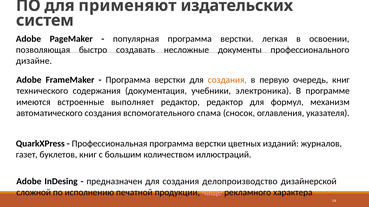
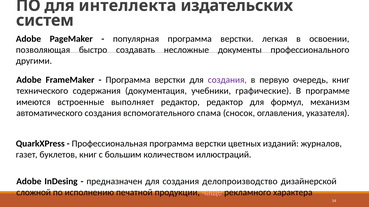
применяют: применяют -> интеллекта
дизайне: дизайне -> другими
создания at (227, 80) colour: orange -> purple
электроника: электроника -> графические
